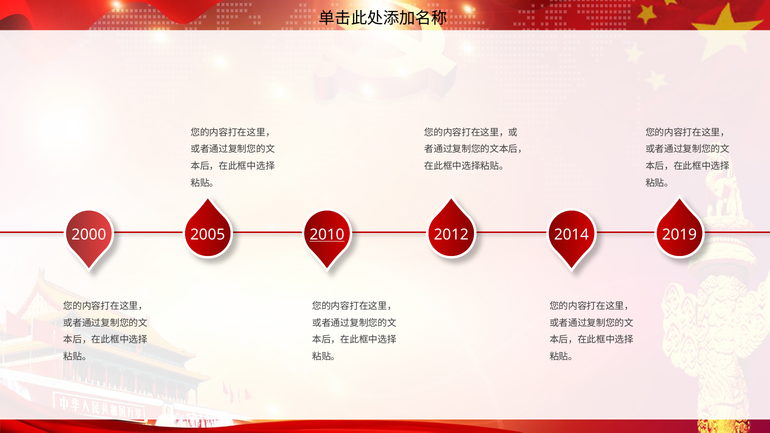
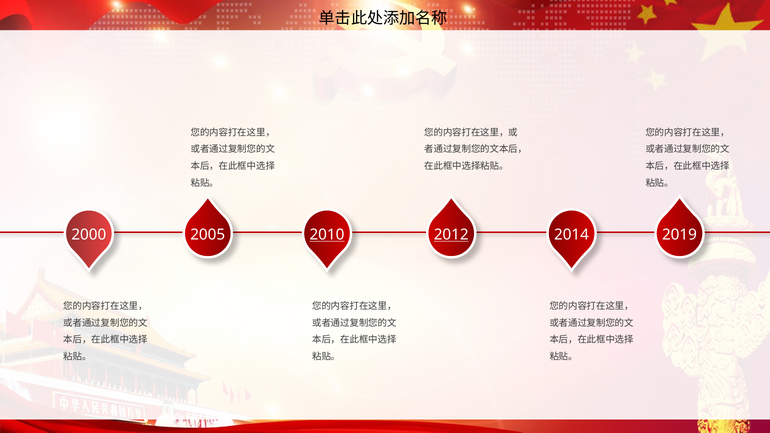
2012 underline: none -> present
